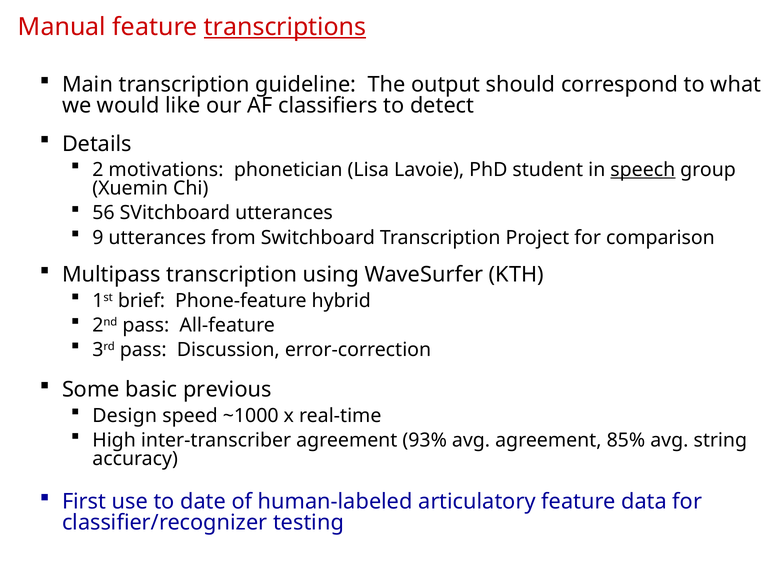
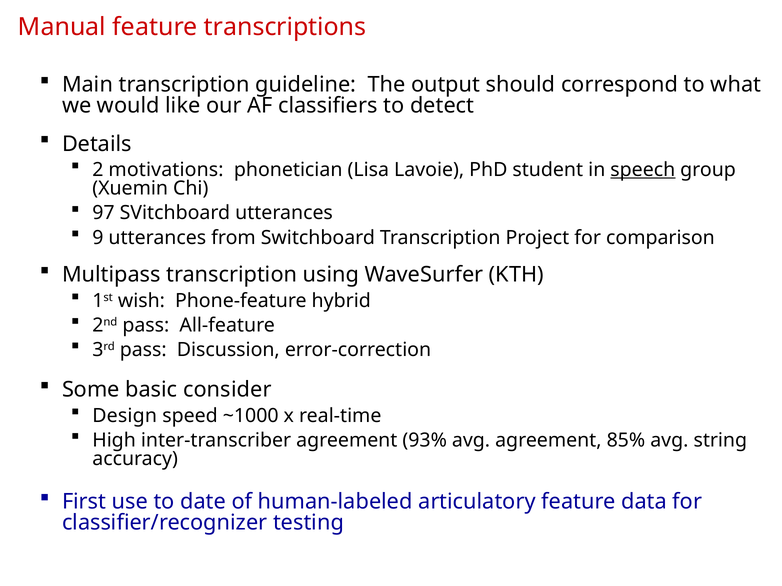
transcriptions underline: present -> none
56: 56 -> 97
brief: brief -> wish
previous: previous -> consider
